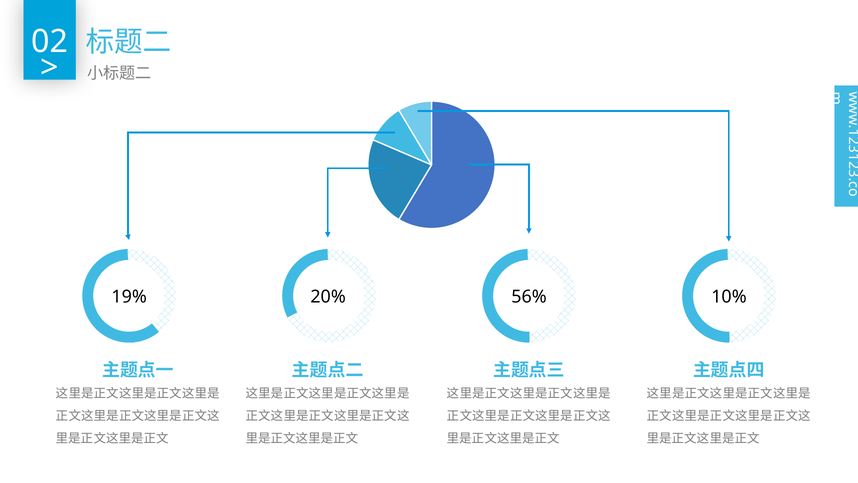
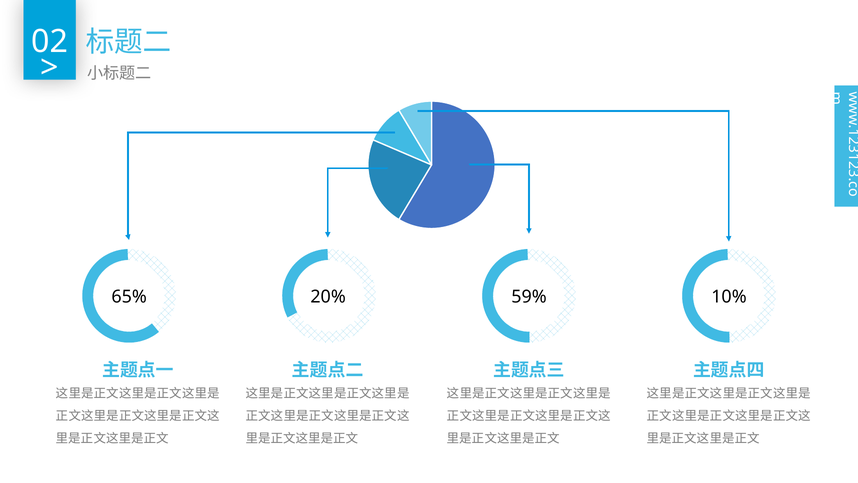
19%: 19% -> 65%
56%: 56% -> 59%
